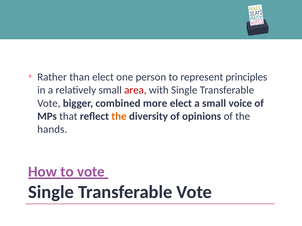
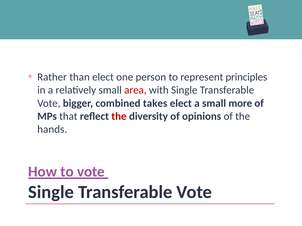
more: more -> takes
voice: voice -> more
the at (119, 117) colour: orange -> red
